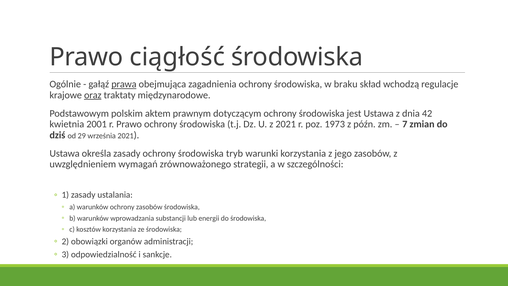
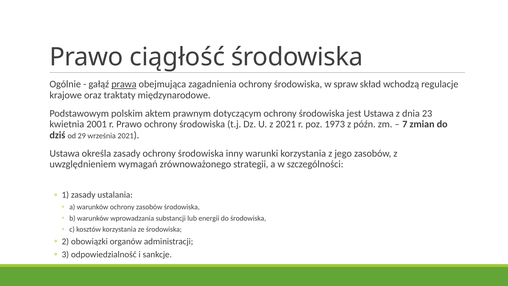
braku: braku -> spraw
oraz underline: present -> none
42: 42 -> 23
tryb: tryb -> inny
